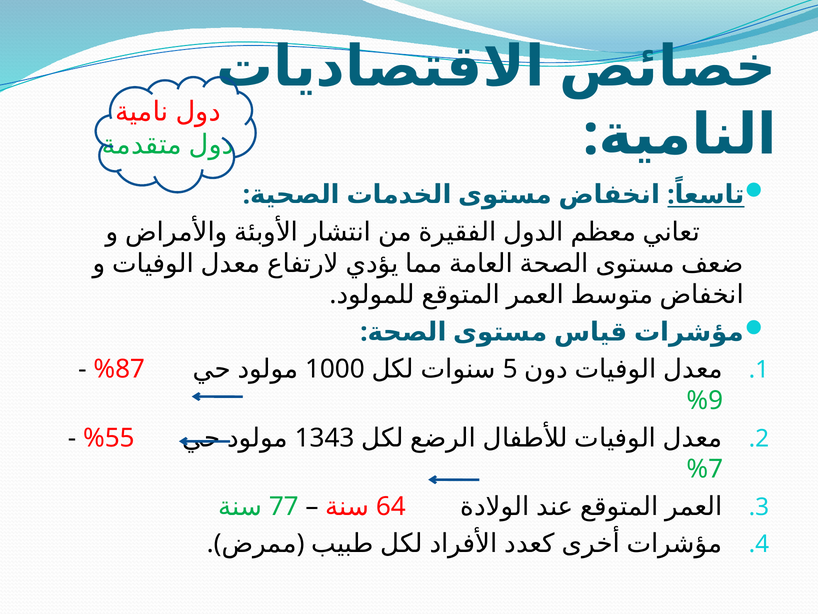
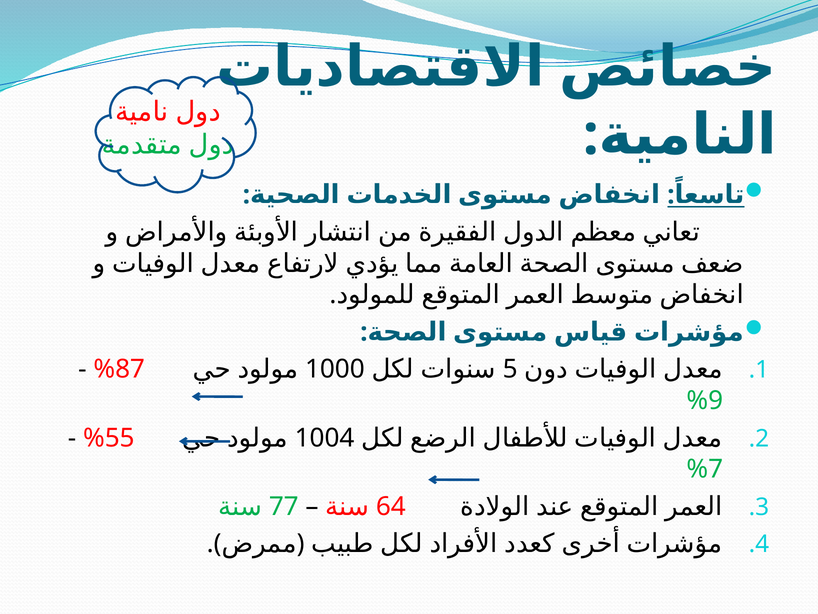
1343: 1343 -> 1004
